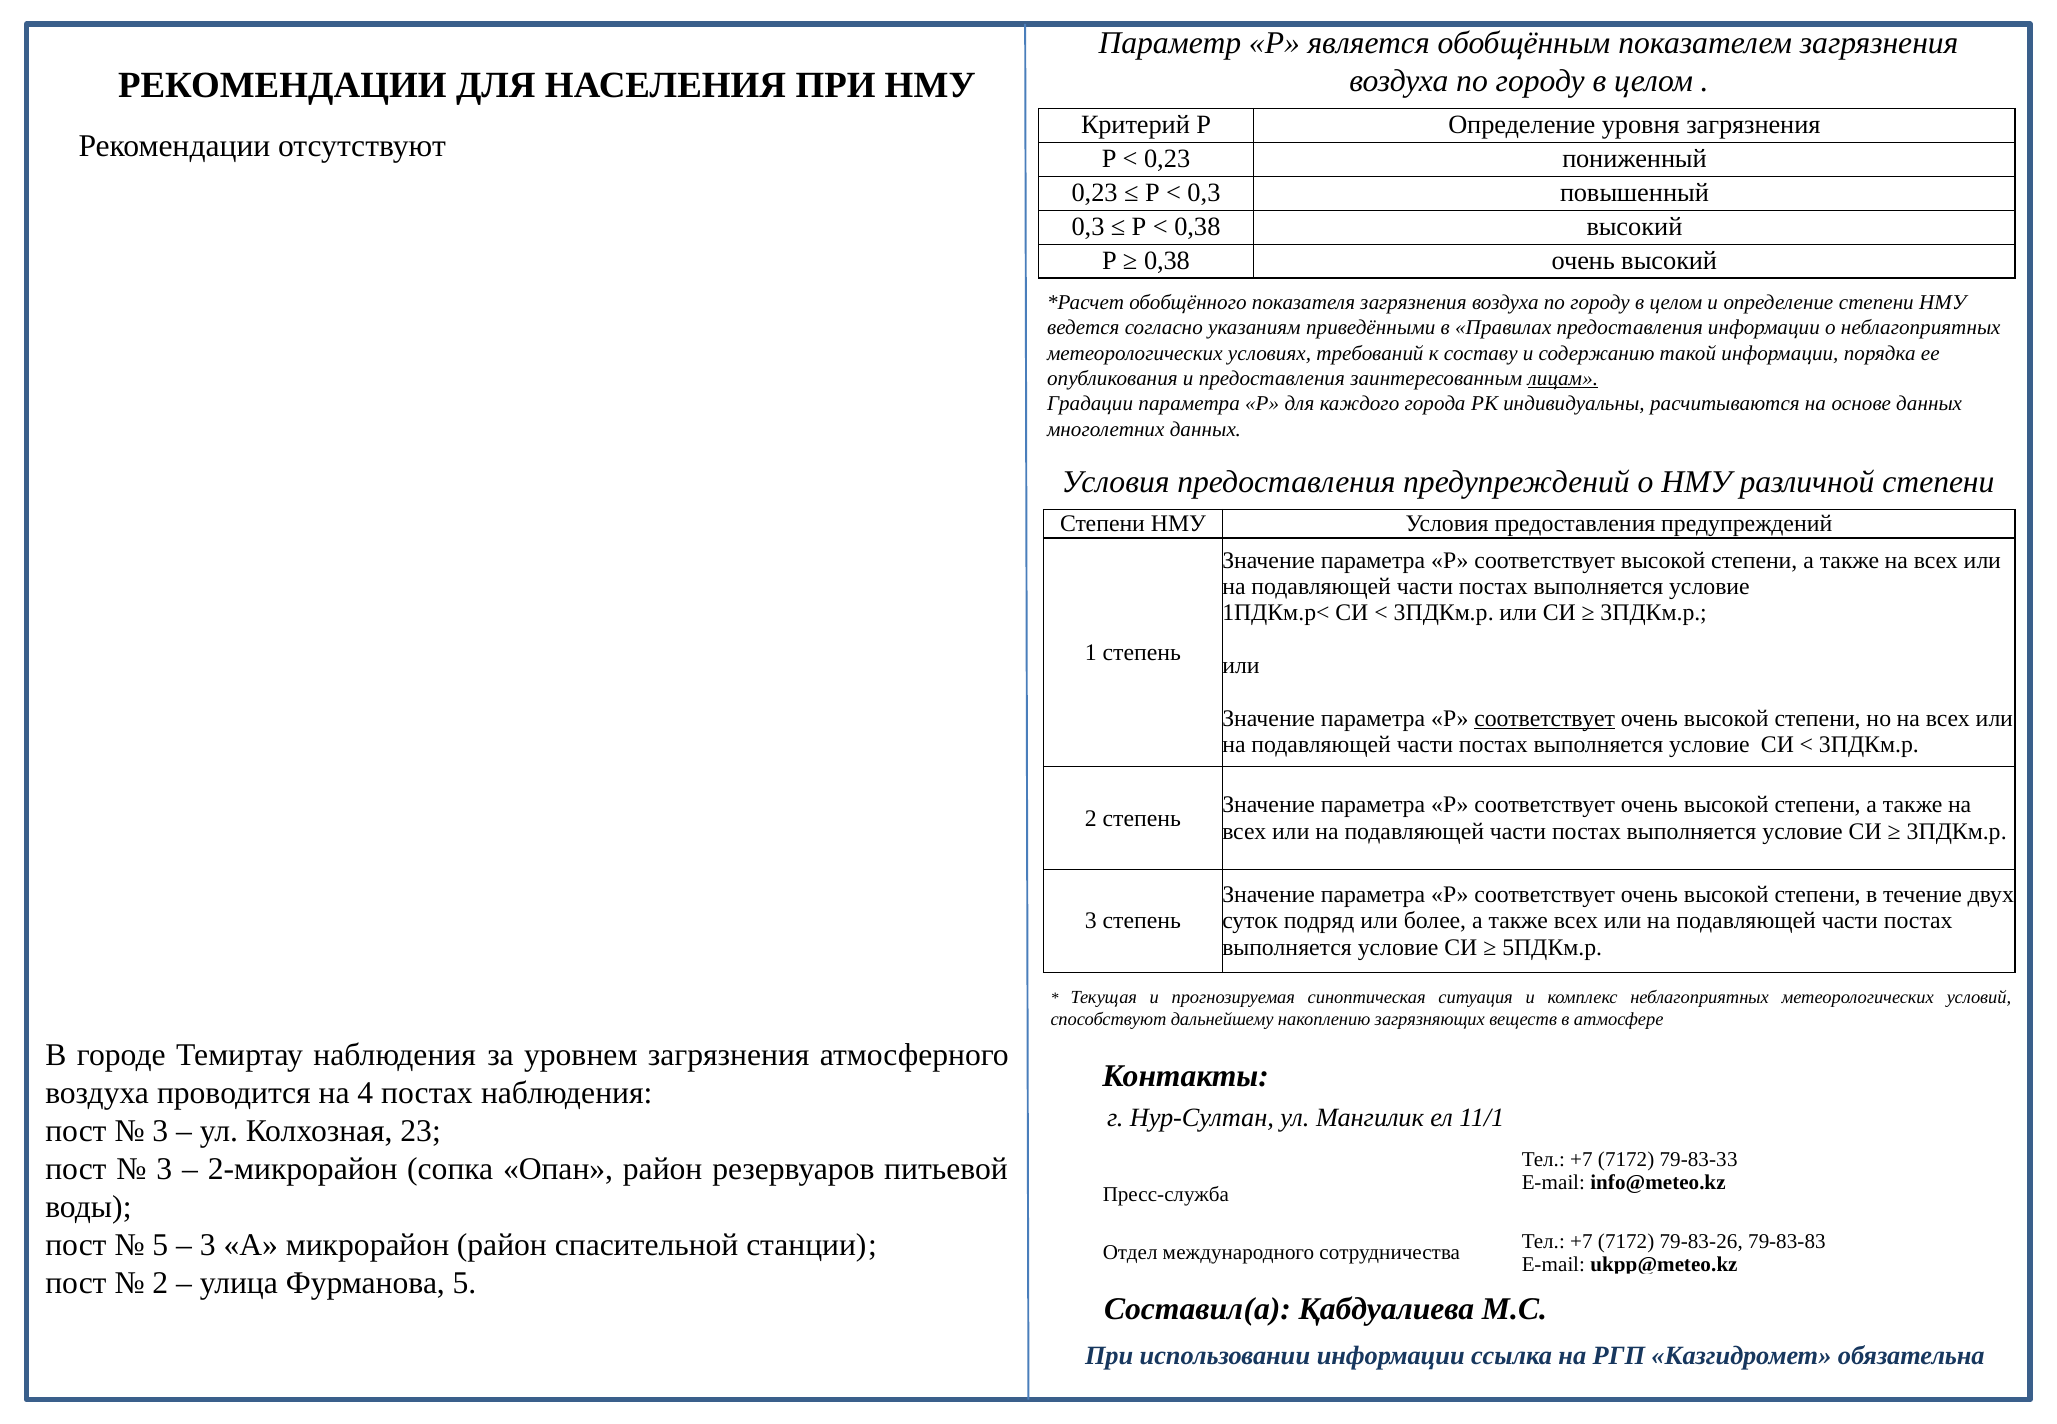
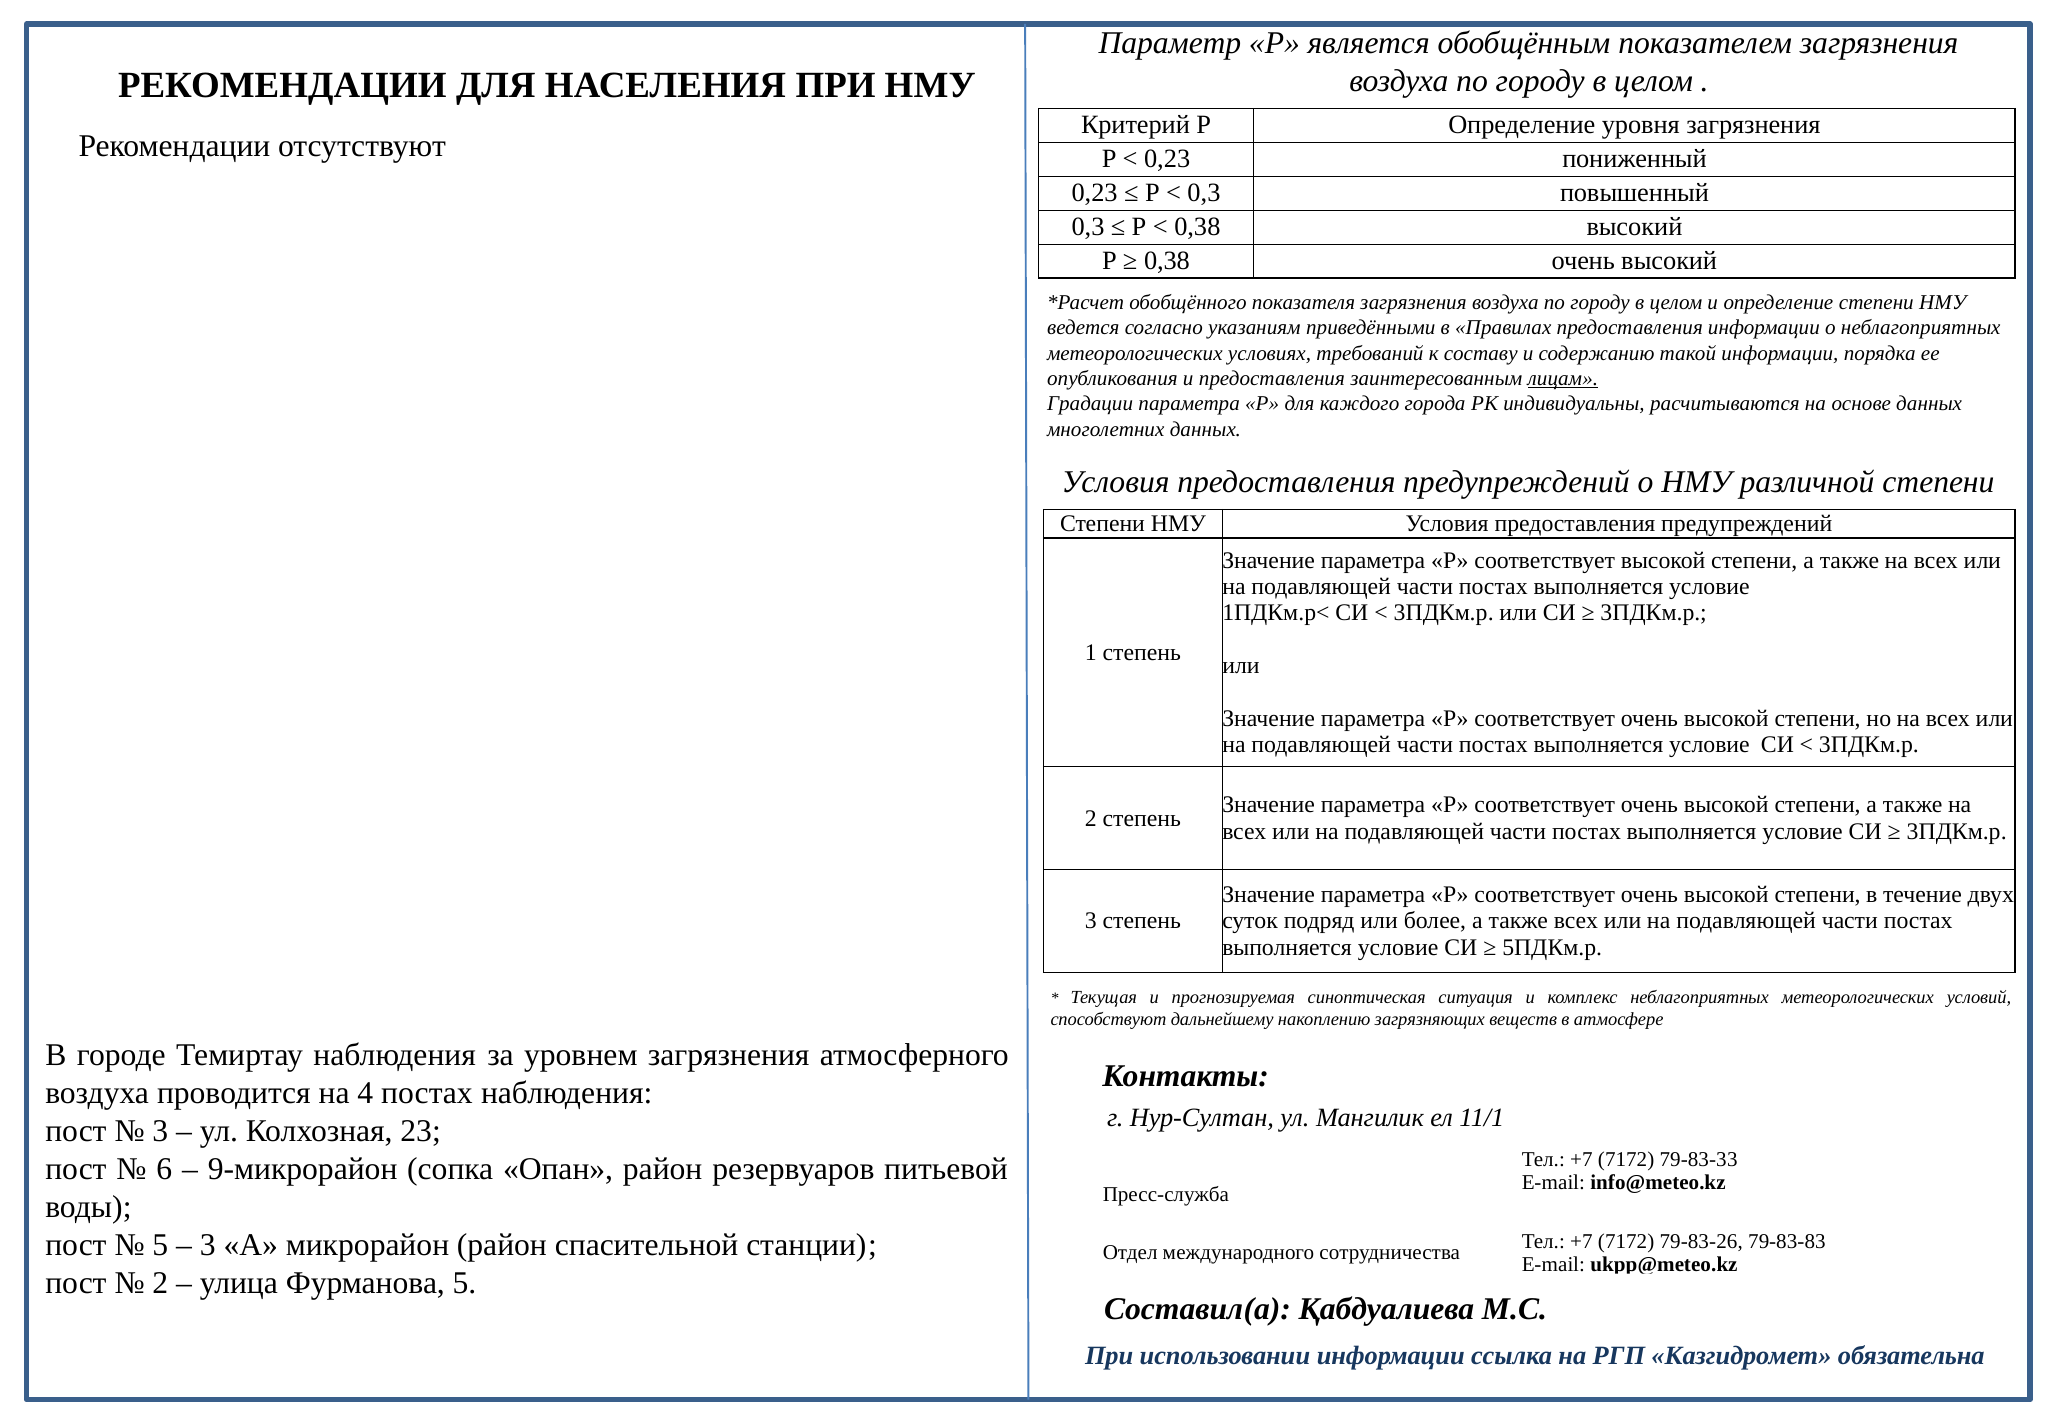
соответствует at (1545, 718) underline: present -> none
3 at (164, 1169): 3 -> 6
2-микрорайон: 2-микрорайон -> 9-микрорайон
